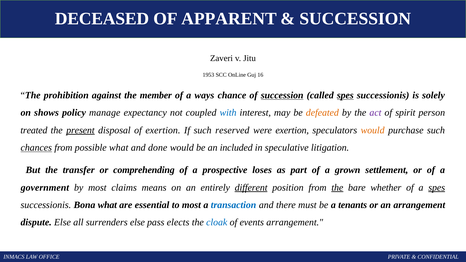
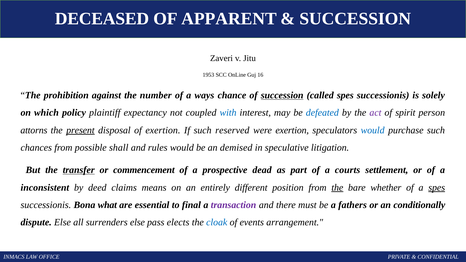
member: member -> number
spes at (345, 95) underline: present -> none
shows: shows -> which
manage: manage -> plaintiff
defeated colour: orange -> blue
treated: treated -> attorns
would at (373, 130) colour: orange -> blue
chances underline: present -> none
possible what: what -> shall
done: done -> rules
included: included -> demised
transfer underline: none -> present
comprehending: comprehending -> commencement
loses: loses -> dead
grown: grown -> courts
government: government -> inconsistent
by most: most -> deed
different underline: present -> none
to most: most -> final
transaction colour: blue -> purple
tenants: tenants -> fathers
an arrangement: arrangement -> conditionally
